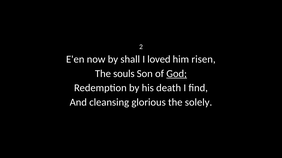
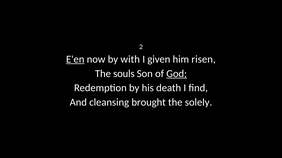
E'en underline: none -> present
shall: shall -> with
loved: loved -> given
glorious: glorious -> brought
